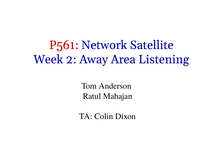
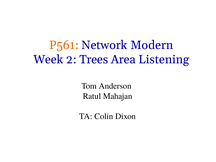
P561 colour: red -> orange
Satellite: Satellite -> Modern
Away: Away -> Trees
